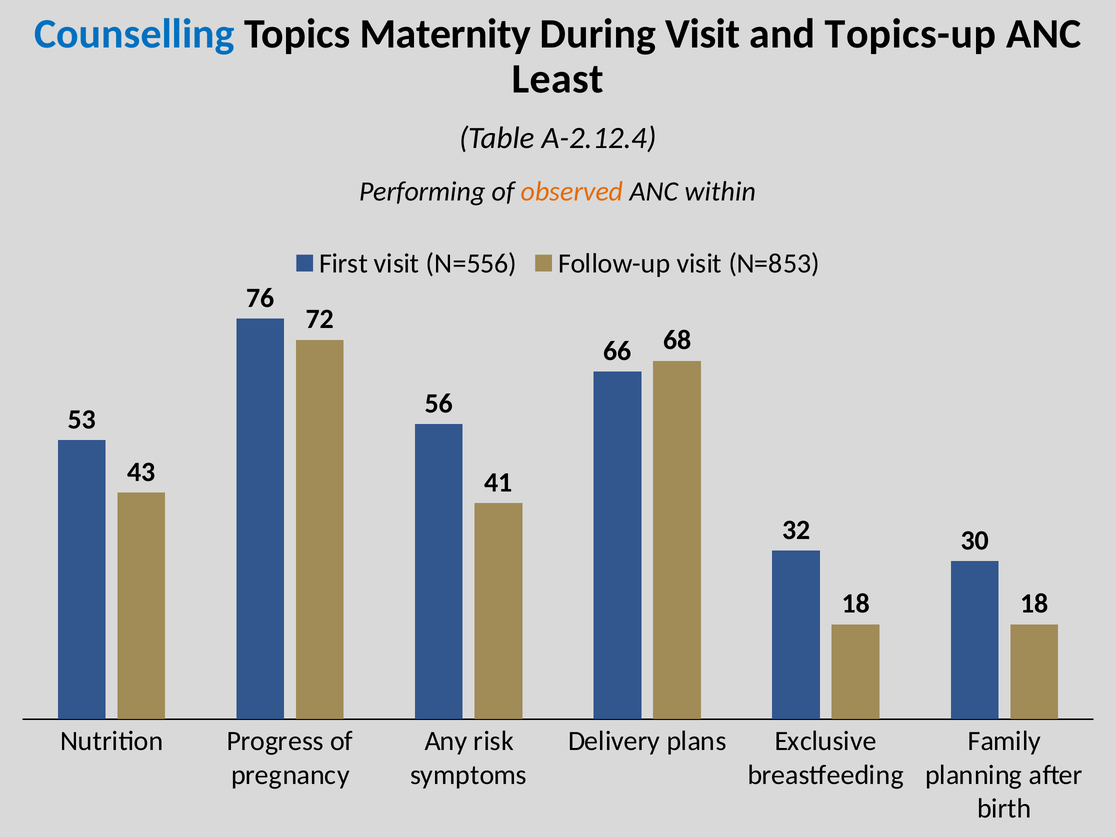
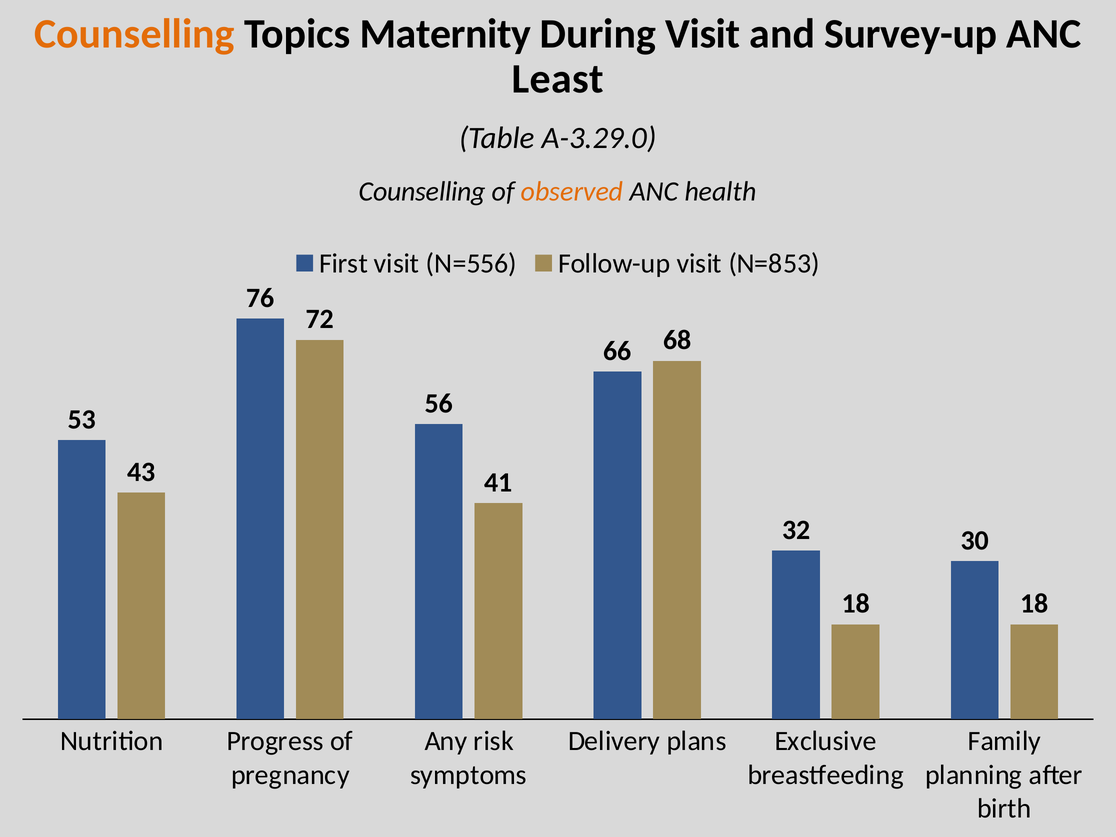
Counselling at (135, 34) colour: blue -> orange
Topics-up: Topics-up -> Survey-up
A-2.12.4: A-2.12.4 -> A-3.29.0
Performing at (422, 192): Performing -> Counselling
within: within -> health
